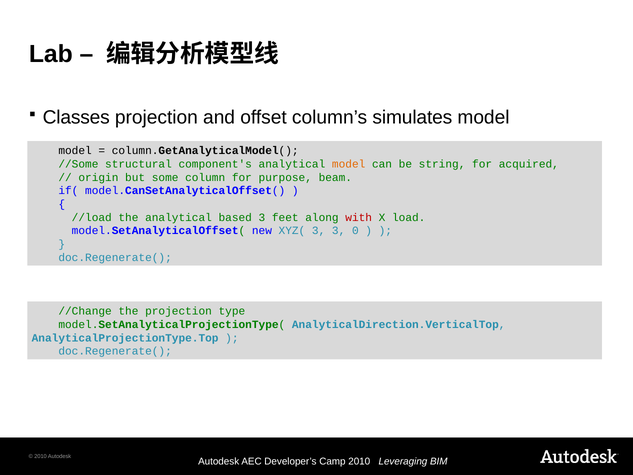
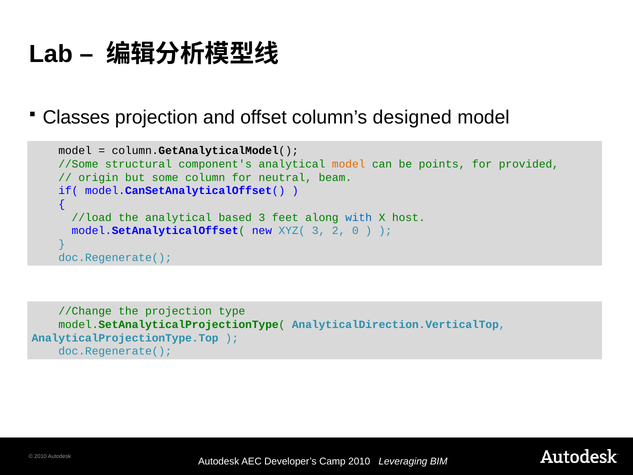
simulates: simulates -> designed
string: string -> points
acquired: acquired -> provided
purpose: purpose -> neutral
with colour: red -> blue
load: load -> host
3 3: 3 -> 2
